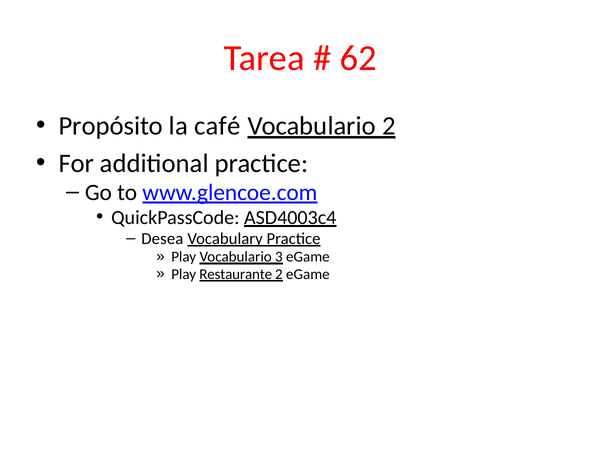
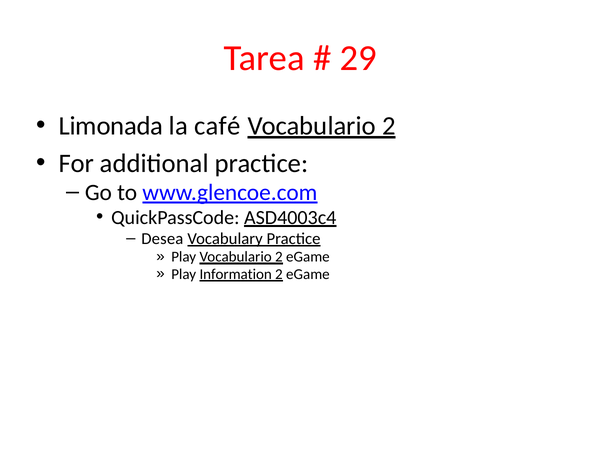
62: 62 -> 29
Propósito: Propósito -> Limonada
Play Vocabulario 3: 3 -> 2
Restaurante: Restaurante -> Information
